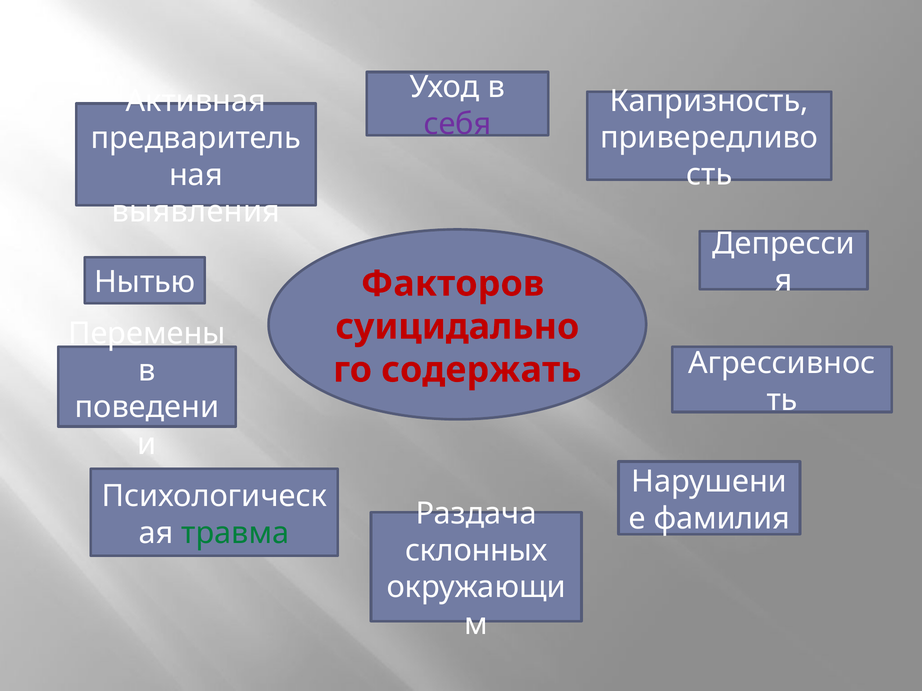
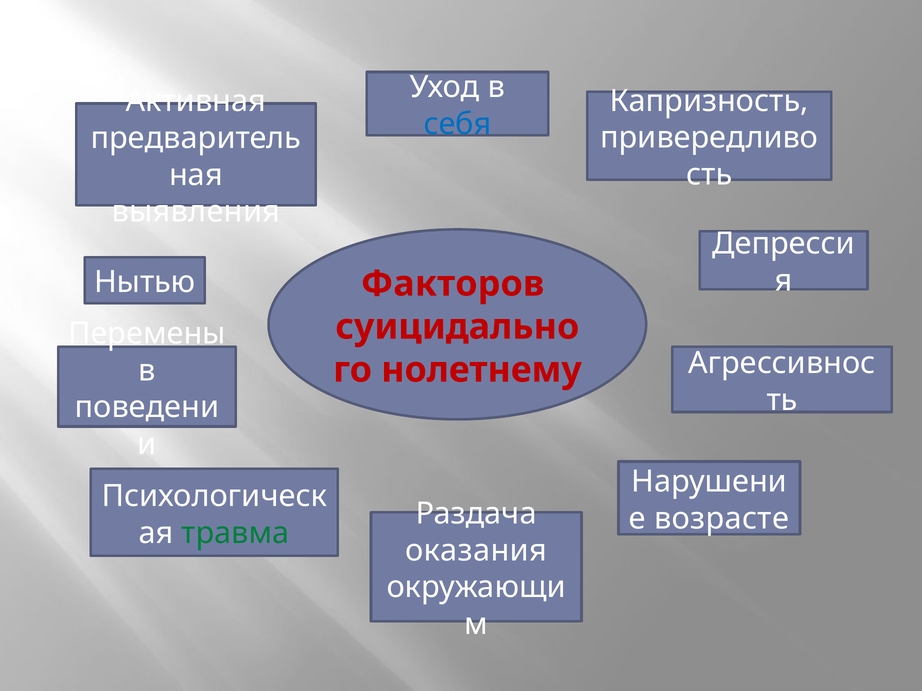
себя colour: purple -> blue
содержать: содержать -> нолетнему
фамилия: фамилия -> возрасте
склонных: склонных -> оказания
